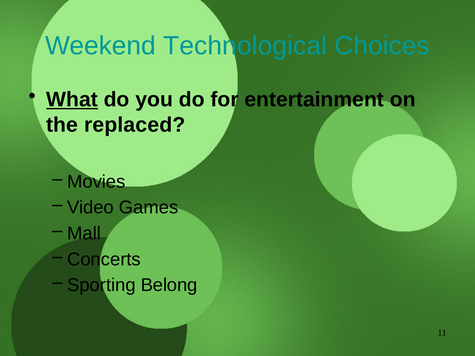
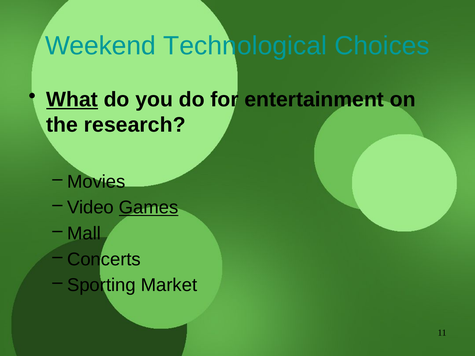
replaced: replaced -> research
Games underline: none -> present
Belong: Belong -> Market
